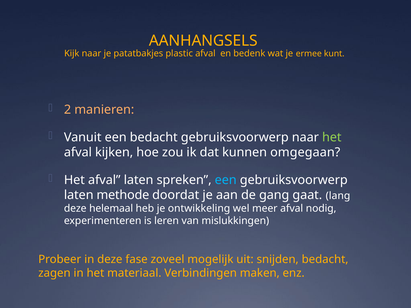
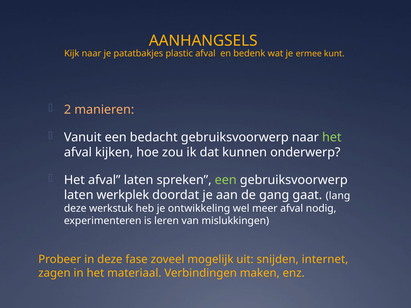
omgegaan: omgegaan -> onderwerp
een at (226, 180) colour: light blue -> light green
methode: methode -> werkplek
helemaal: helemaal -> werkstuk
snijden bedacht: bedacht -> internet
